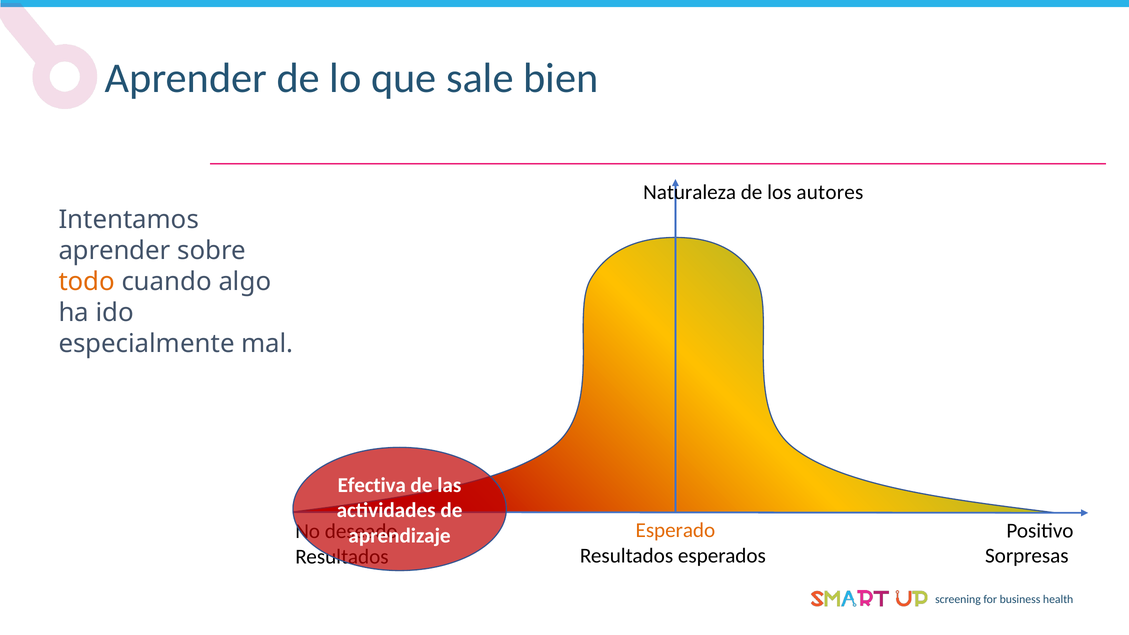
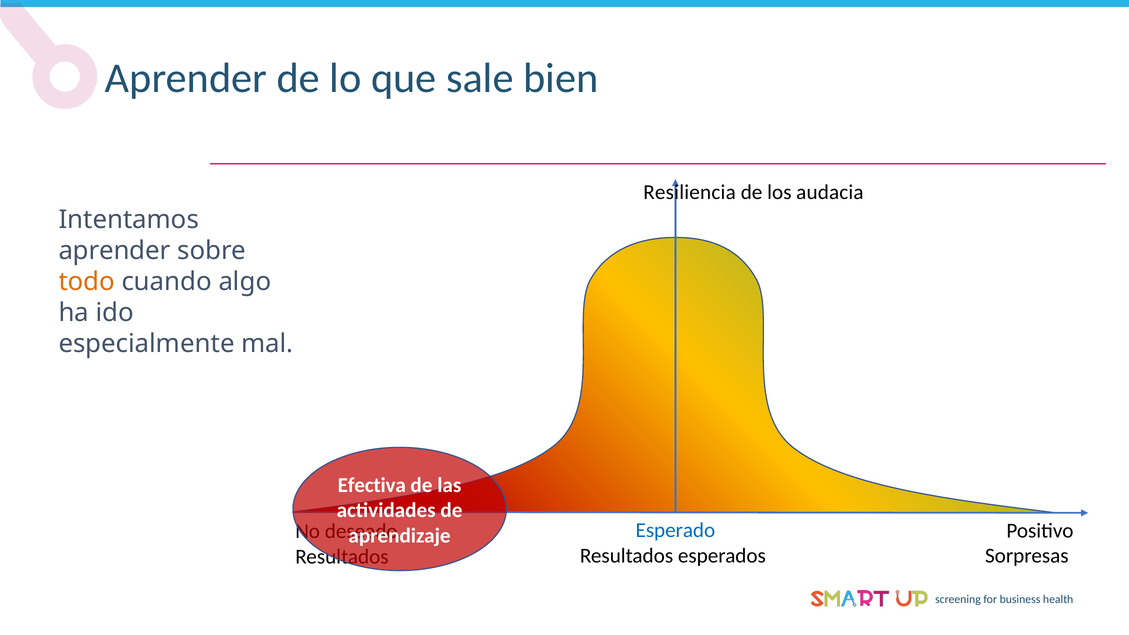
Naturaleza: Naturaleza -> Resiliencia
autores: autores -> audacia
Esperado colour: orange -> blue
